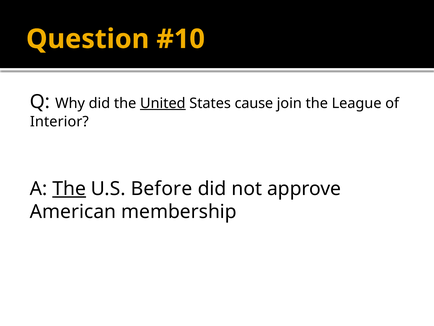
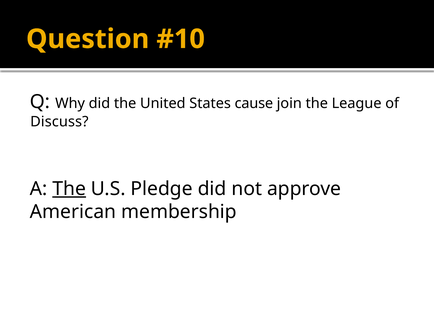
United underline: present -> none
Interior: Interior -> Discuss
Before: Before -> Pledge
